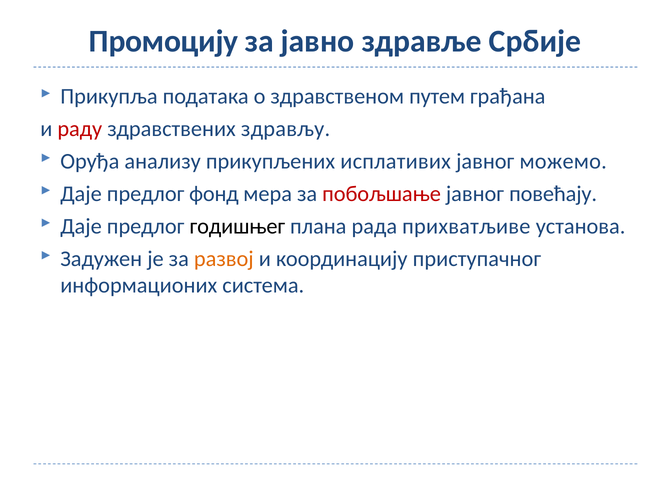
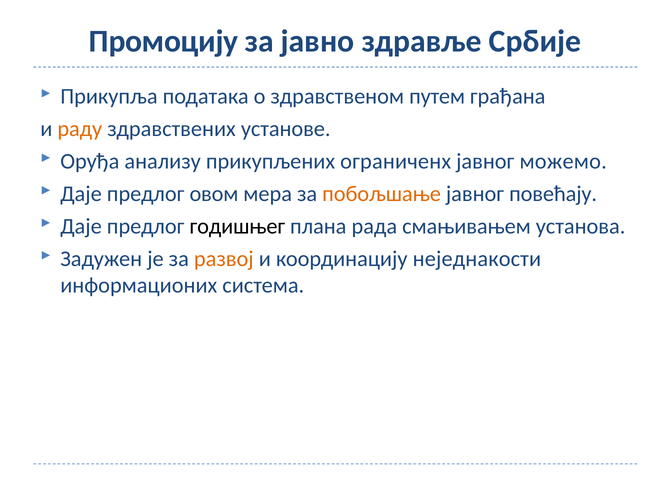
раду colour: red -> orange
здрављу: здрављу -> установе
исплативих: исплативих -> ограниченх
фонд: фонд -> овом
побољшање colour: red -> orange
прихватљиве: прихватљиве -> смањивањем
приступачног: приступачног -> неједнакости
